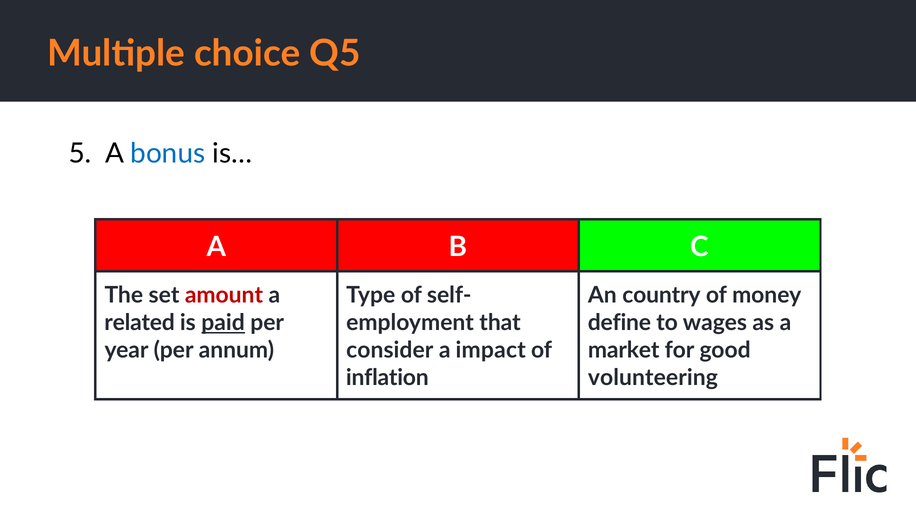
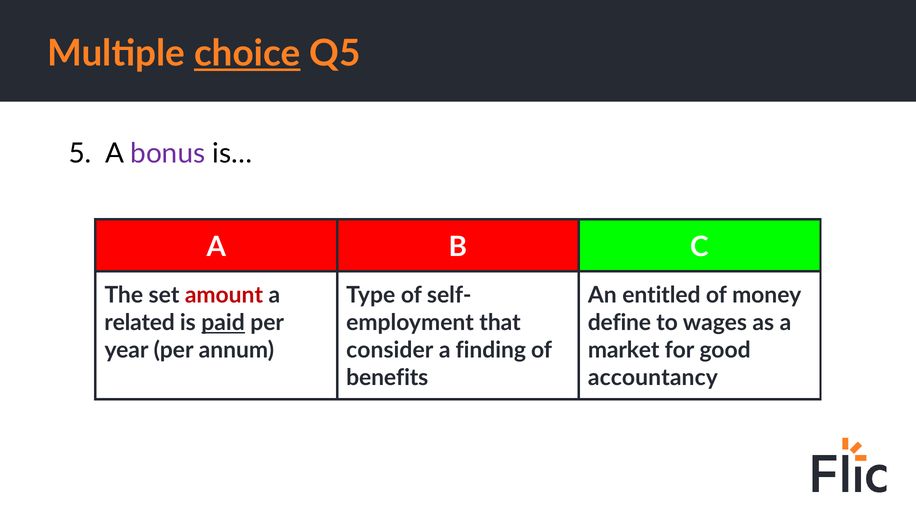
choice underline: none -> present
bonus colour: blue -> purple
country: country -> entitled
impact: impact -> finding
inflation: inflation -> benefits
volunteering: volunteering -> accountancy
